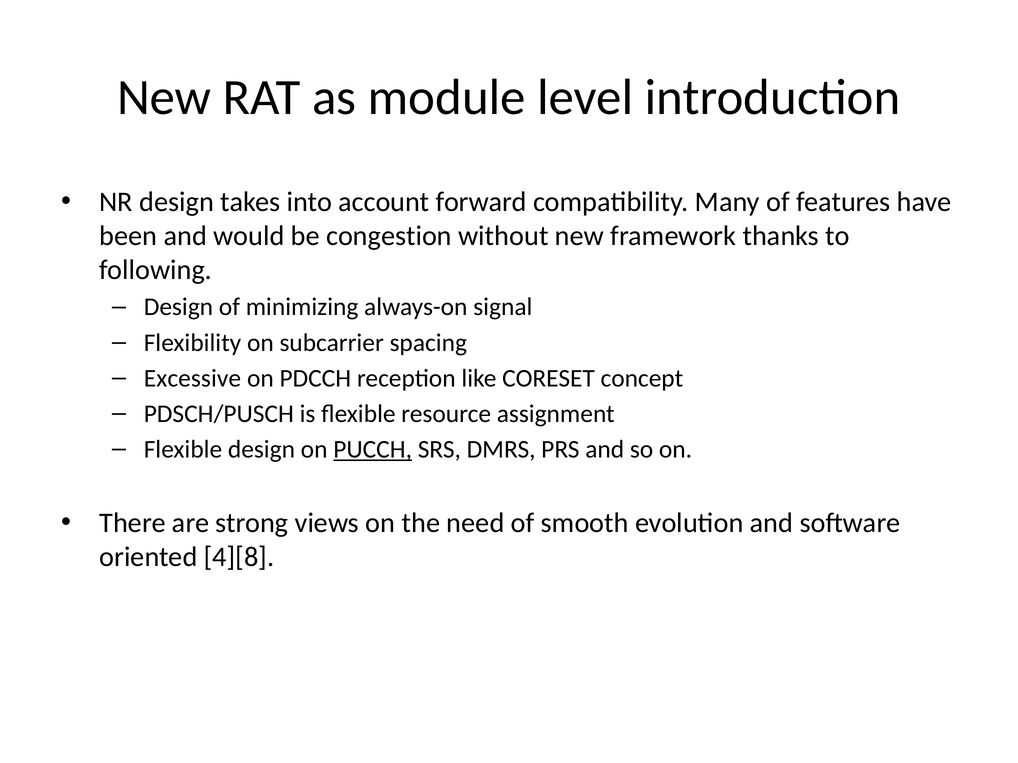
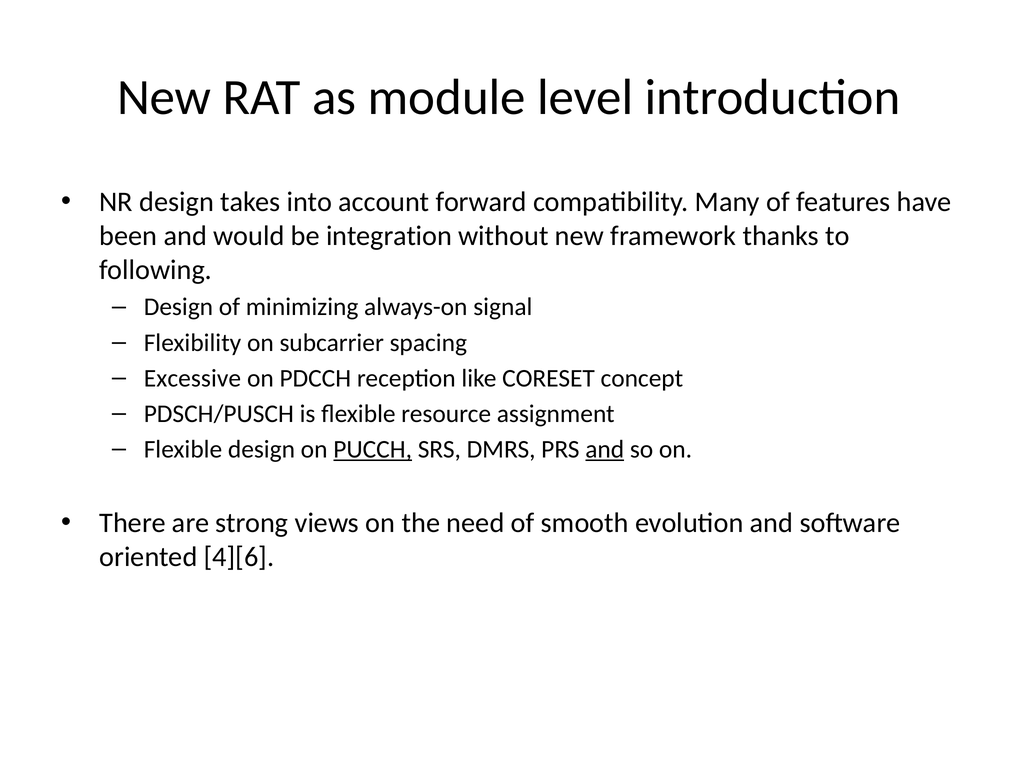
congestion: congestion -> integration
and at (605, 450) underline: none -> present
4][8: 4][8 -> 4][6
